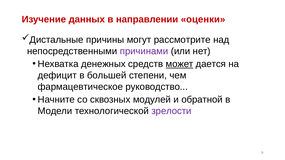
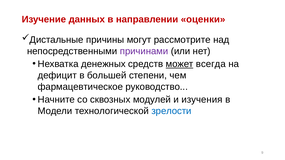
дается: дается -> всегда
обратной: обратной -> изучения
зрелости colour: purple -> blue
